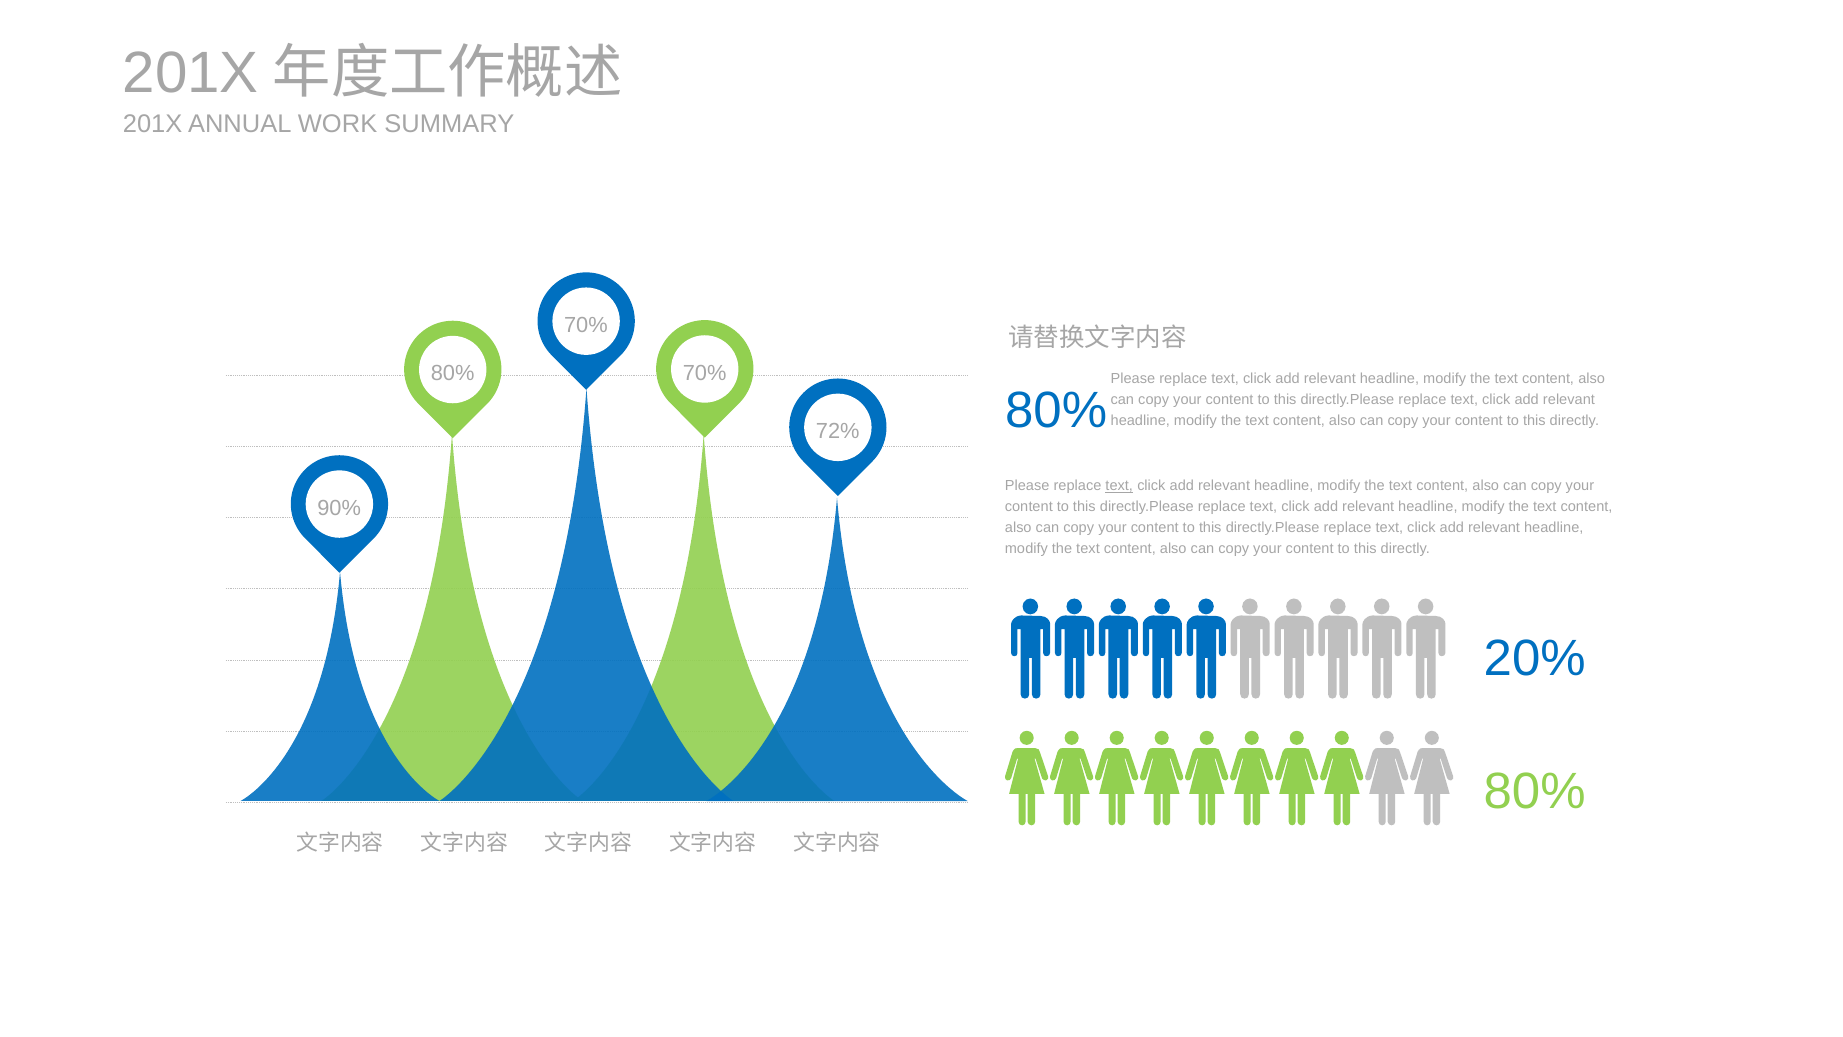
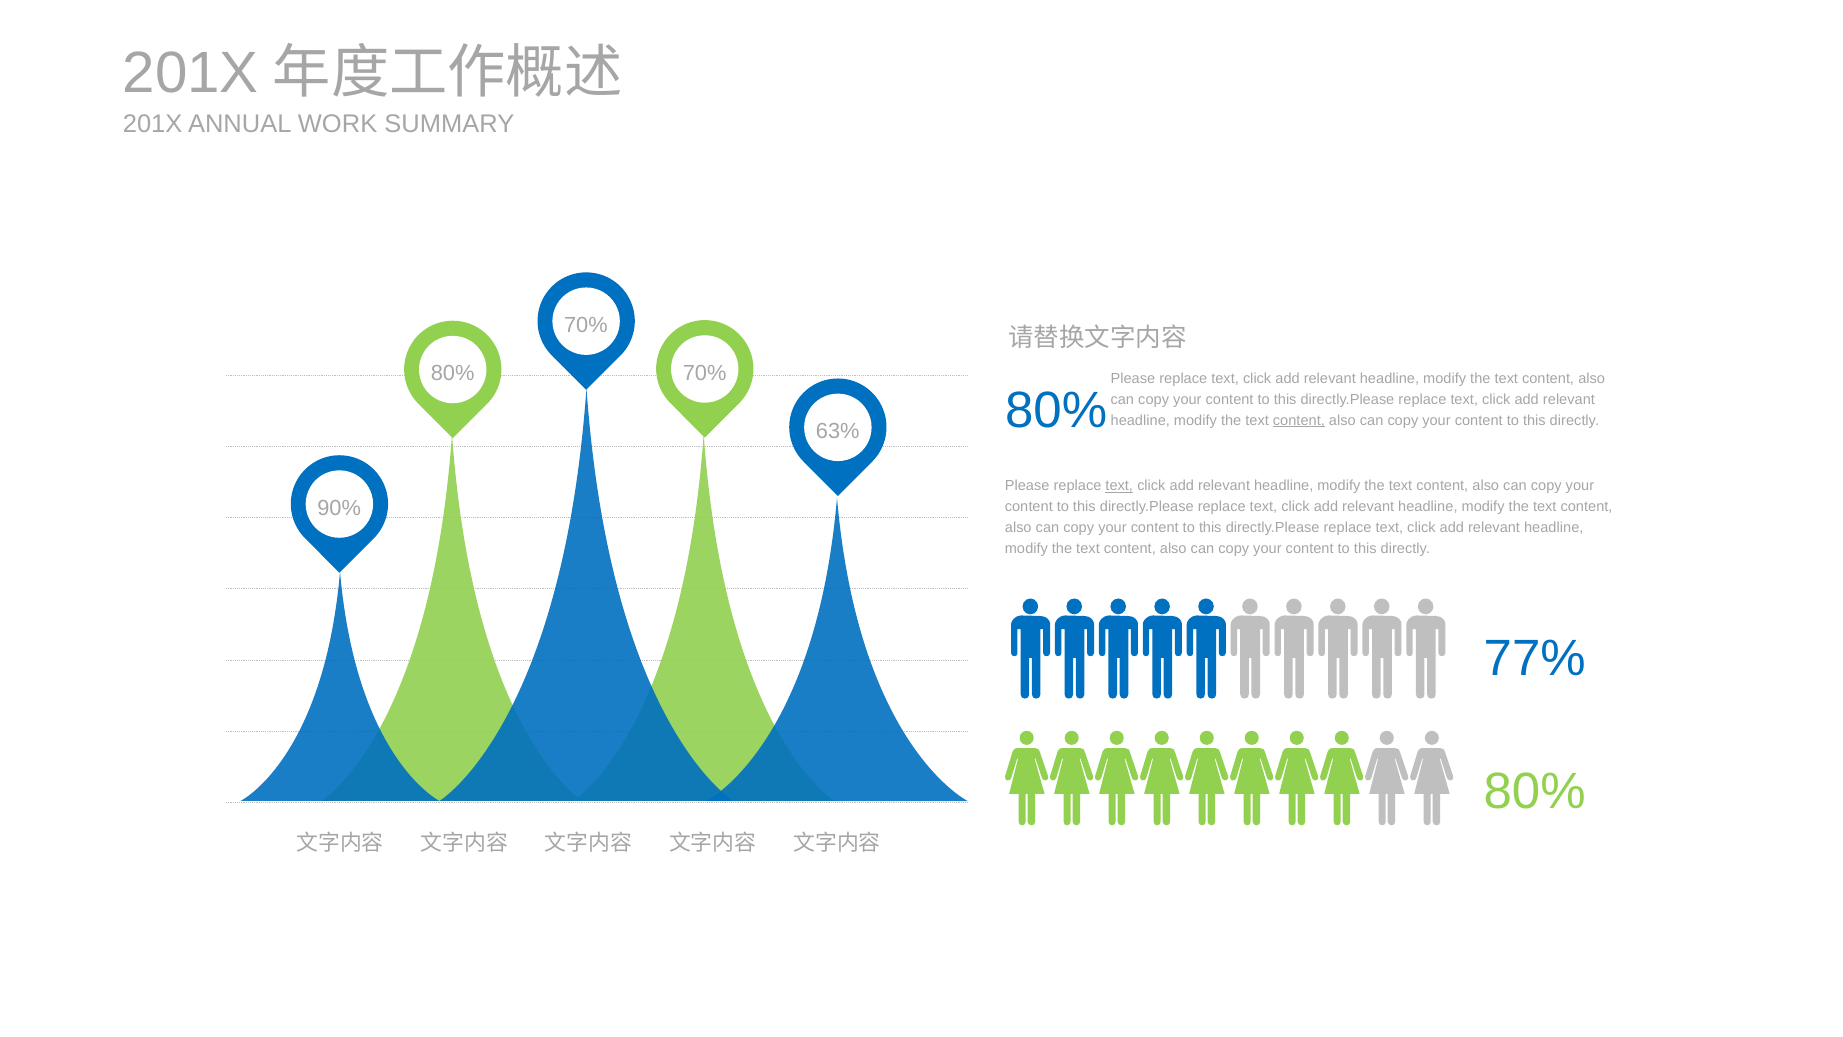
content at (1299, 420) underline: none -> present
72%: 72% -> 63%
20%: 20% -> 77%
